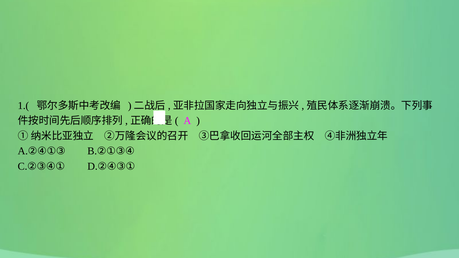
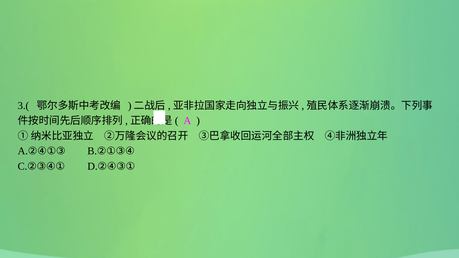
1.(: 1.( -> 3.(
